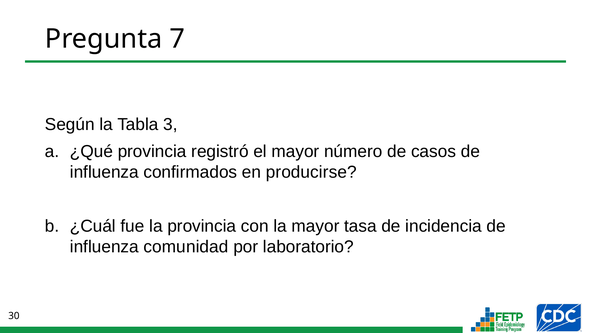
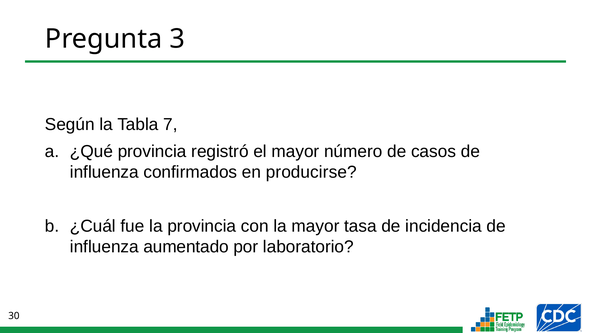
7: 7 -> 3
3: 3 -> 7
comunidad: comunidad -> aumentado
